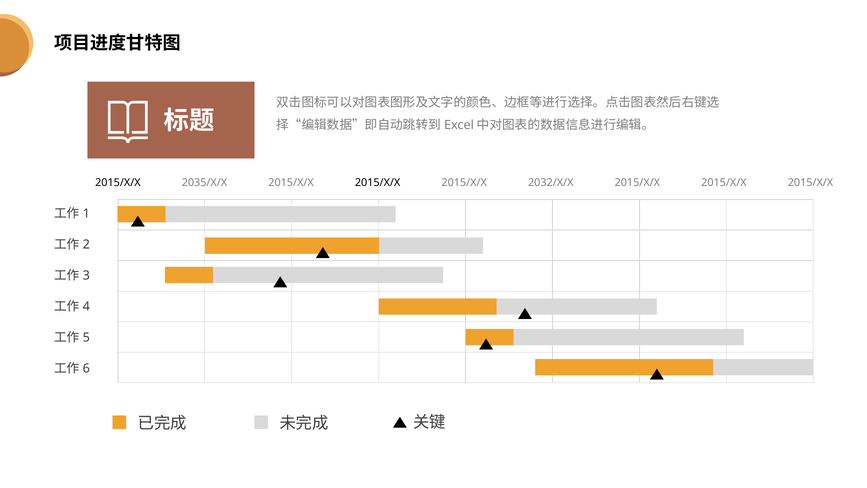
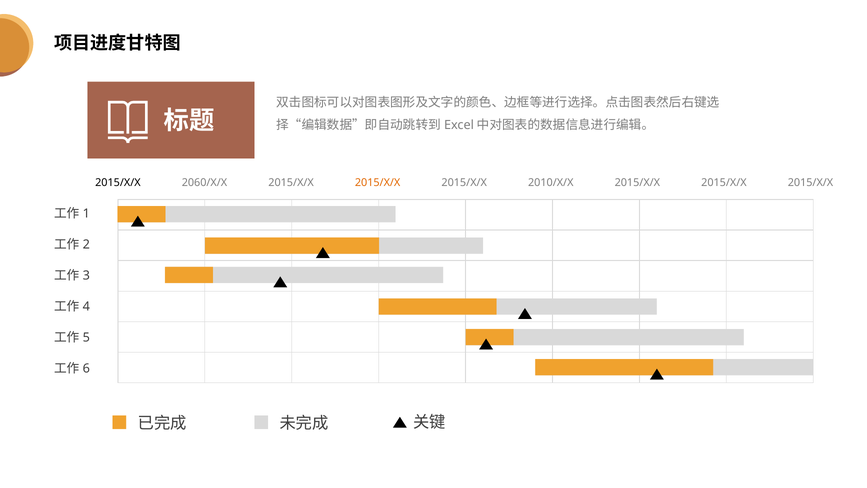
2035/X/X: 2035/X/X -> 2060/X/X
2015/X/X at (378, 182) colour: black -> orange
2032/X/X: 2032/X/X -> 2010/X/X
